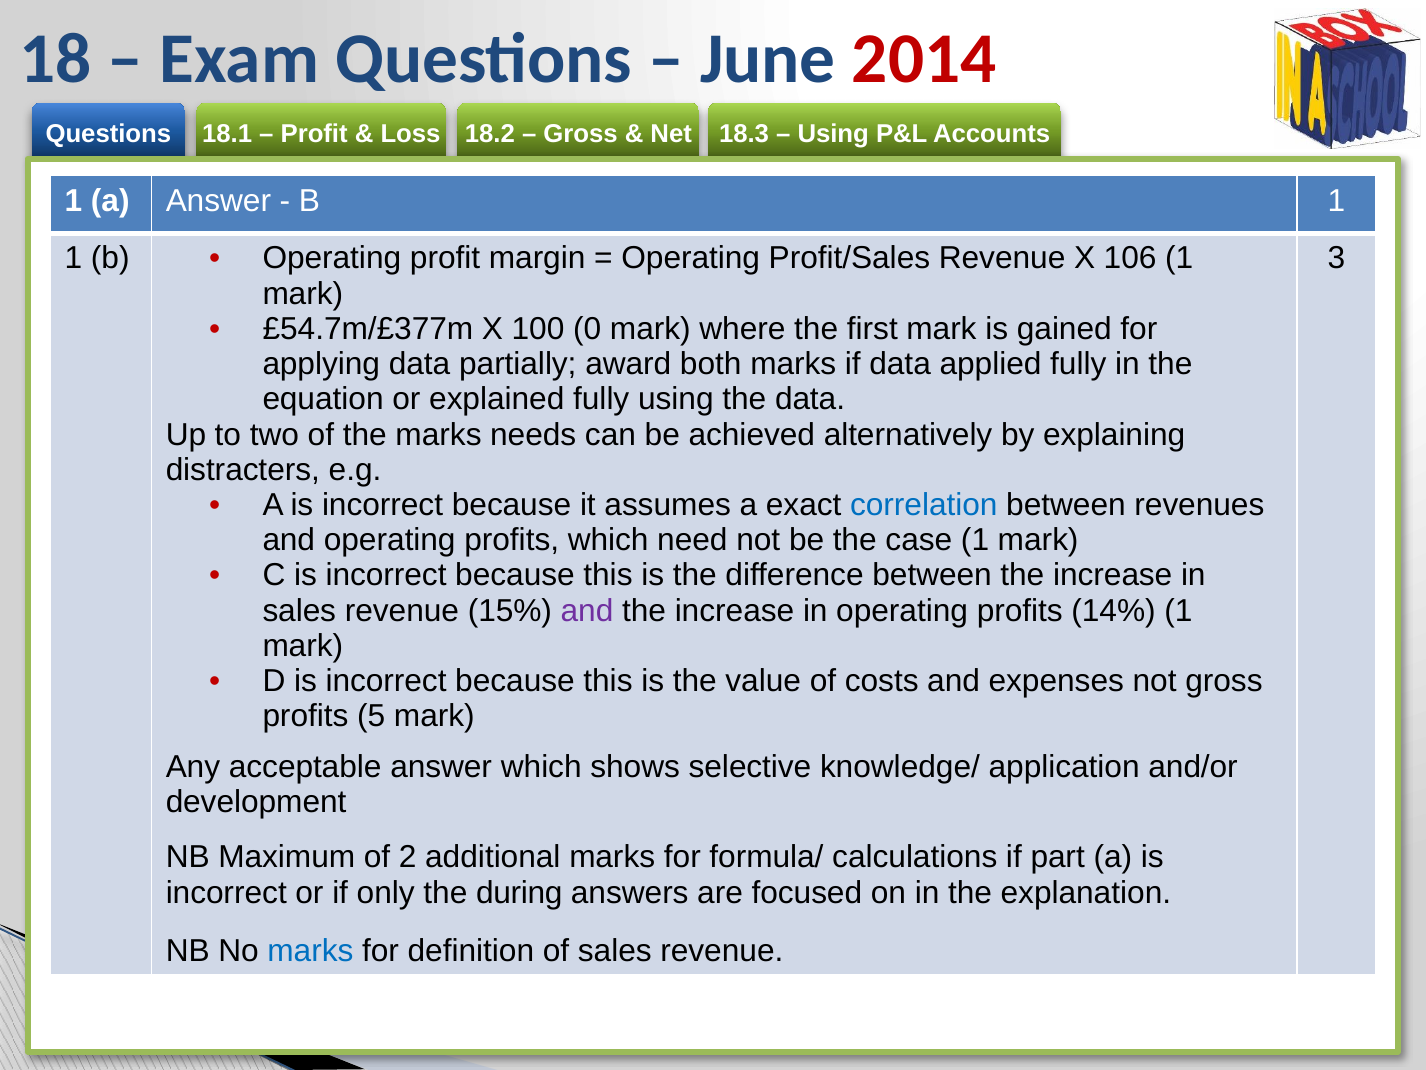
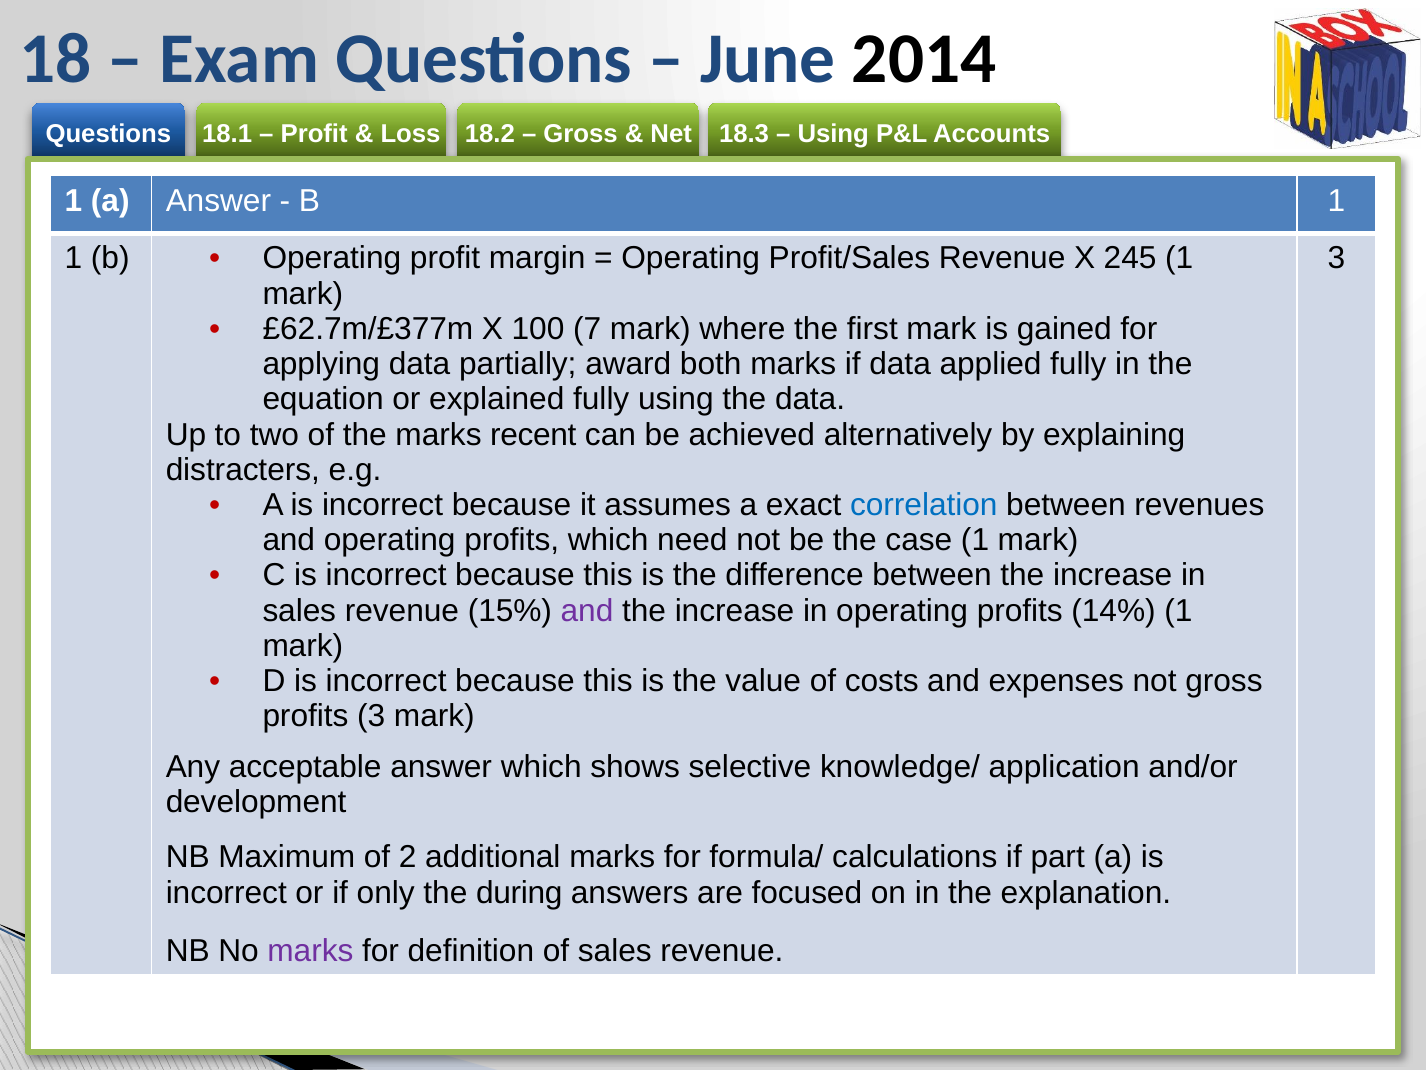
2014 colour: red -> black
106: 106 -> 245
£54.7m/£377m: £54.7m/£377m -> £62.7m/£377m
0: 0 -> 7
needs: needs -> recent
profits 5: 5 -> 3
marks at (310, 951) colour: blue -> purple
